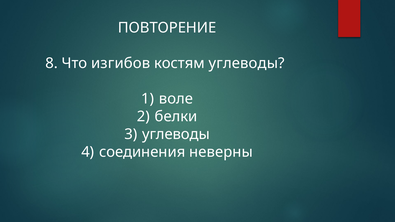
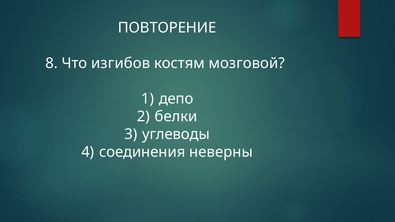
костям углеводы: углеводы -> мозговой
воле: воле -> депо
